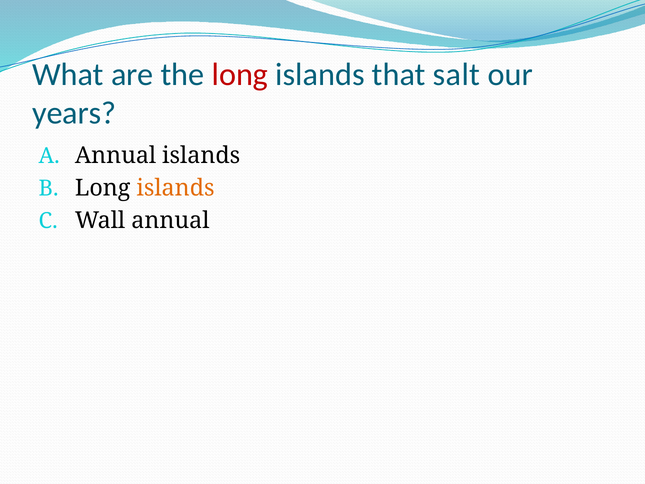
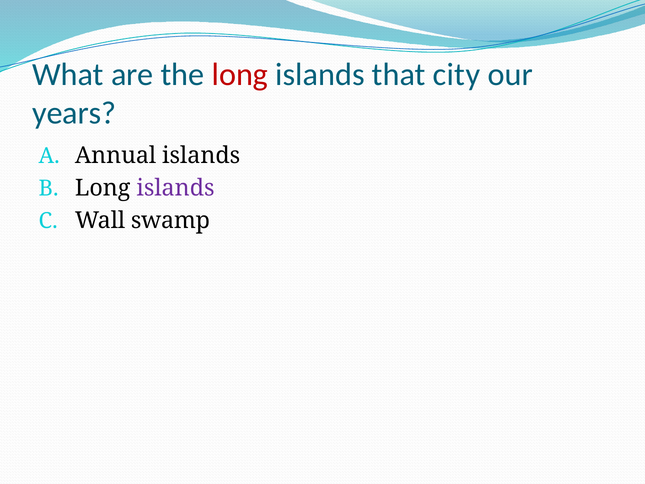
salt: salt -> city
islands at (176, 188) colour: orange -> purple
Wall annual: annual -> swamp
